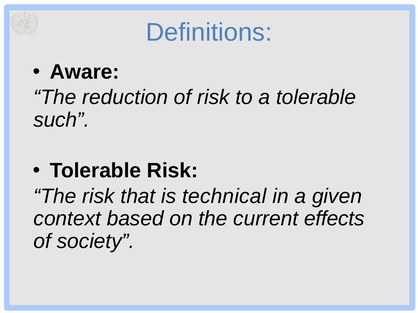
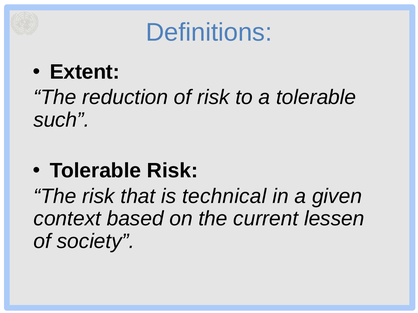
Aware: Aware -> Extent
effects: effects -> lessen
